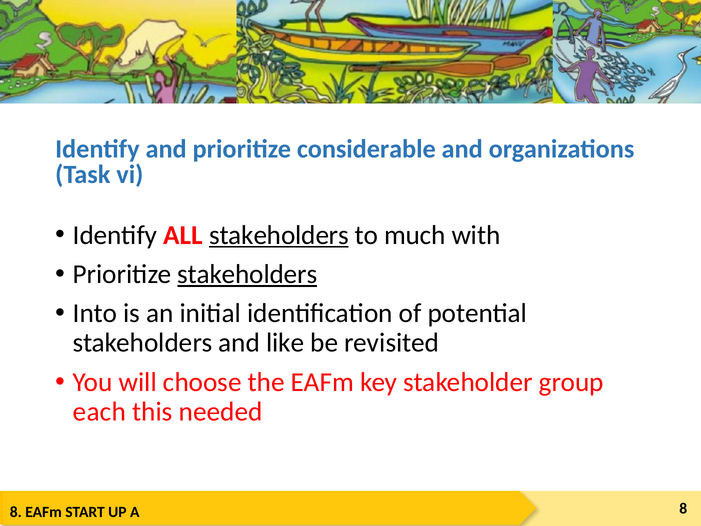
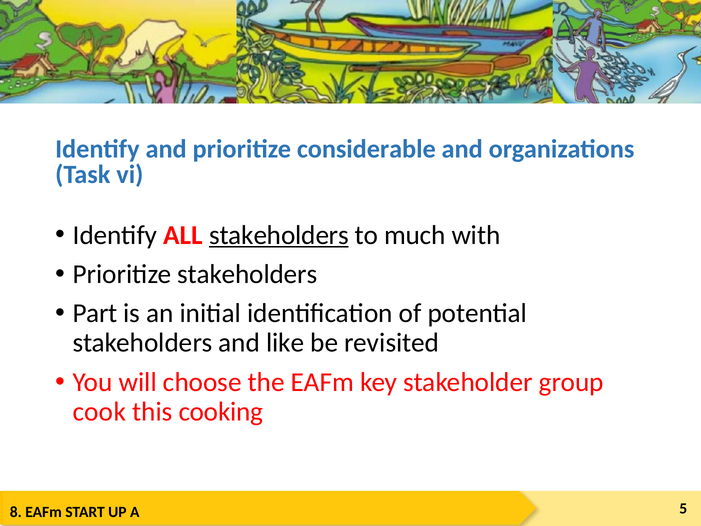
stakeholders at (247, 274) underline: present -> none
Into: Into -> Part
each: each -> cook
needed: needed -> cooking
8 at (683, 508): 8 -> 5
